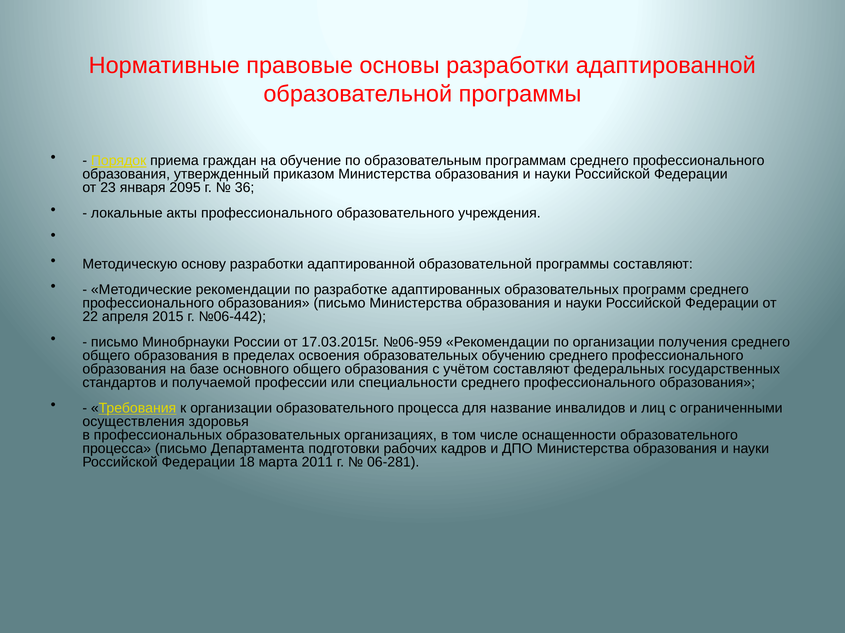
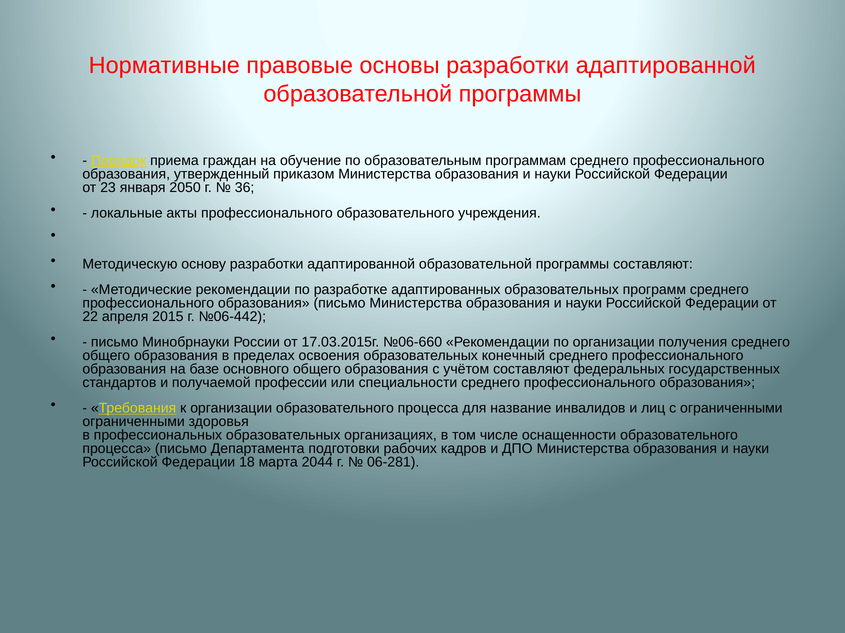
2095: 2095 -> 2050
№06-959: №06-959 -> №06-660
обучению: обучению -> конечный
осуществления at (134, 422): осуществления -> ограниченными
2011: 2011 -> 2044
